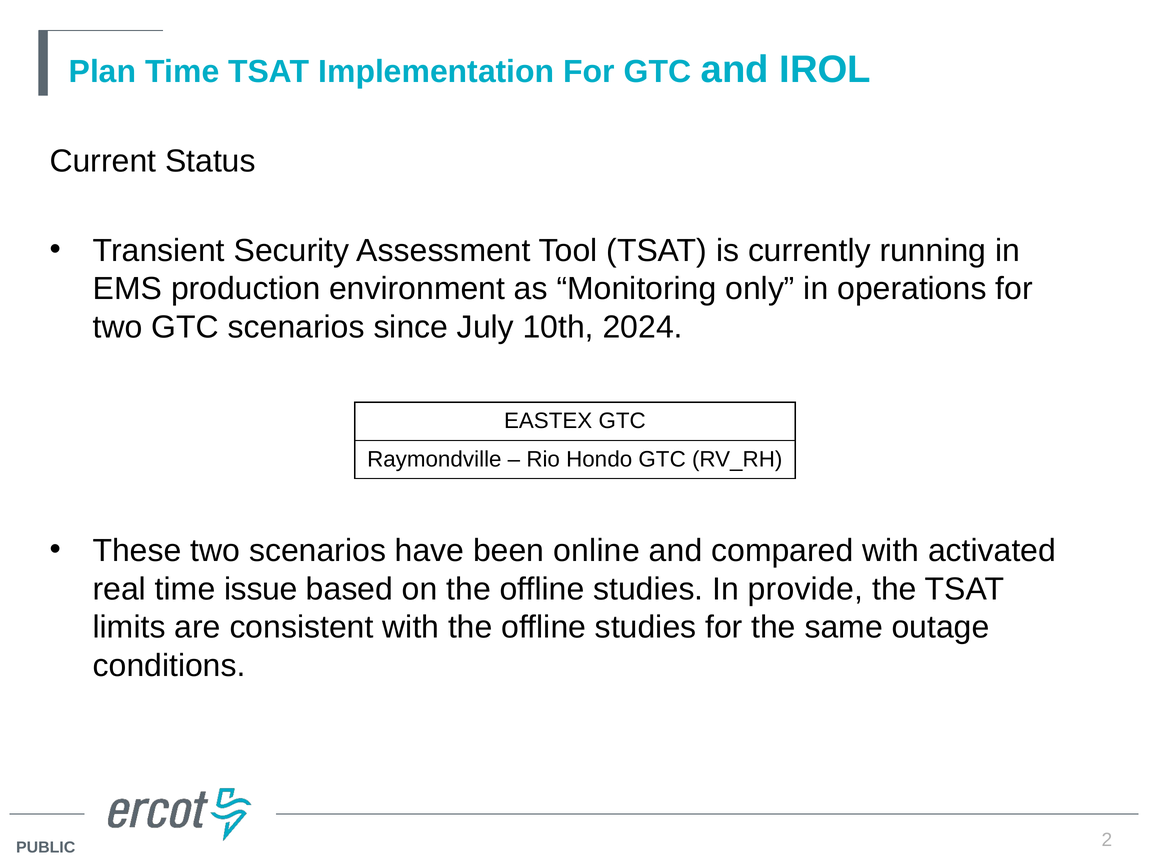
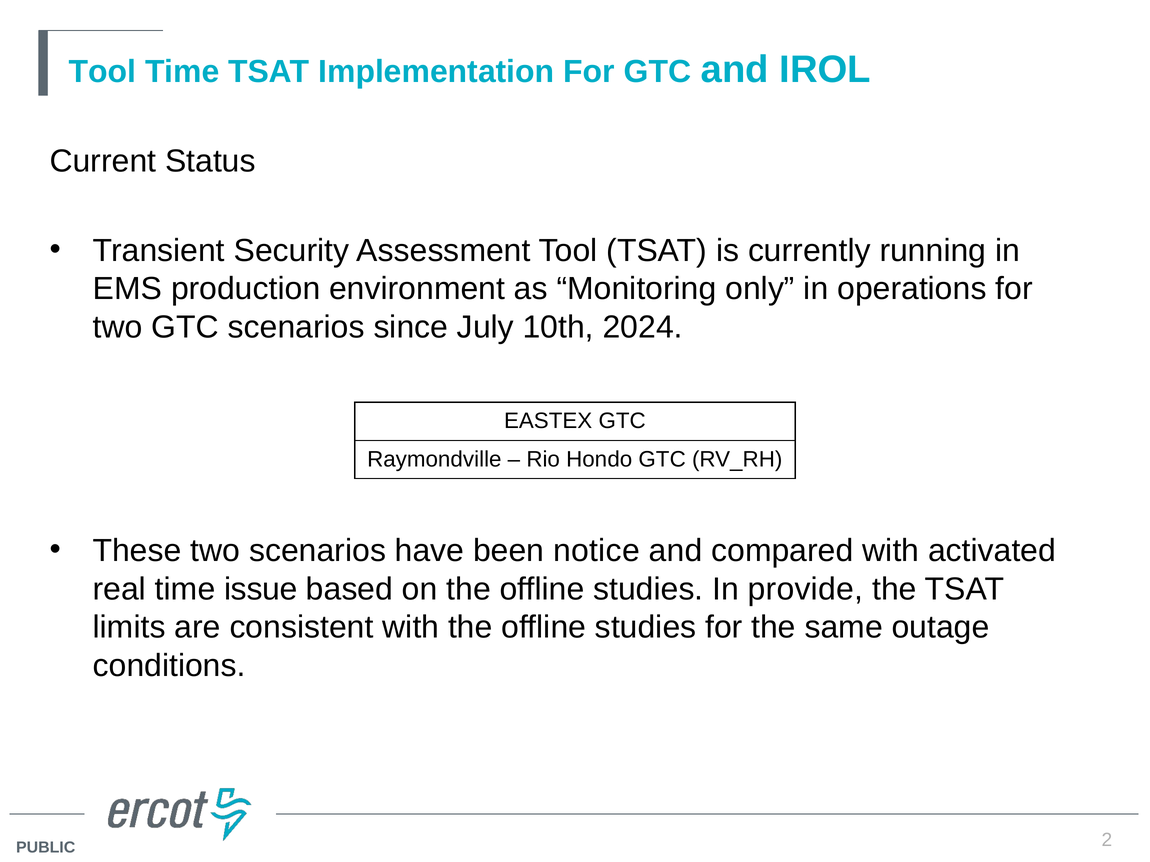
Plan at (103, 72): Plan -> Tool
online: online -> notice
